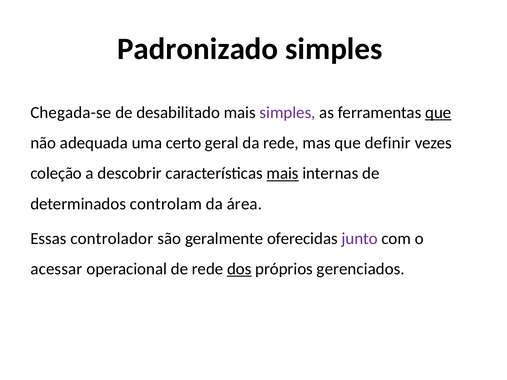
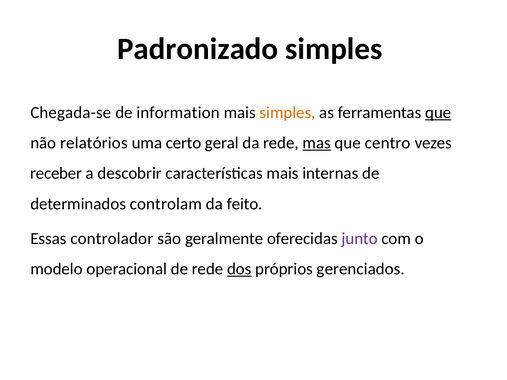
desabilitado: desabilitado -> information
simples at (288, 113) colour: purple -> orange
adequada: adequada -> relatórios
mas underline: none -> present
definir: definir -> centro
coleção: coleção -> receber
mais at (283, 174) underline: present -> none
área: área -> feito
acessar: acessar -> modelo
